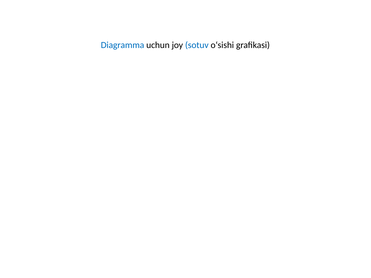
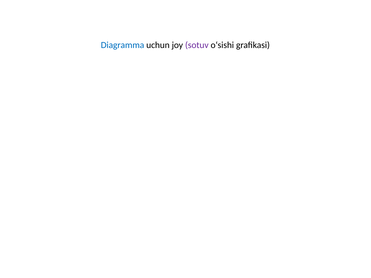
sotuv colour: blue -> purple
